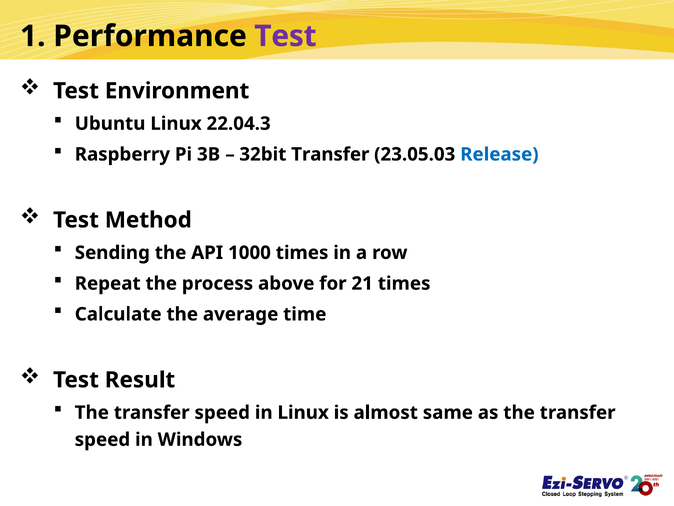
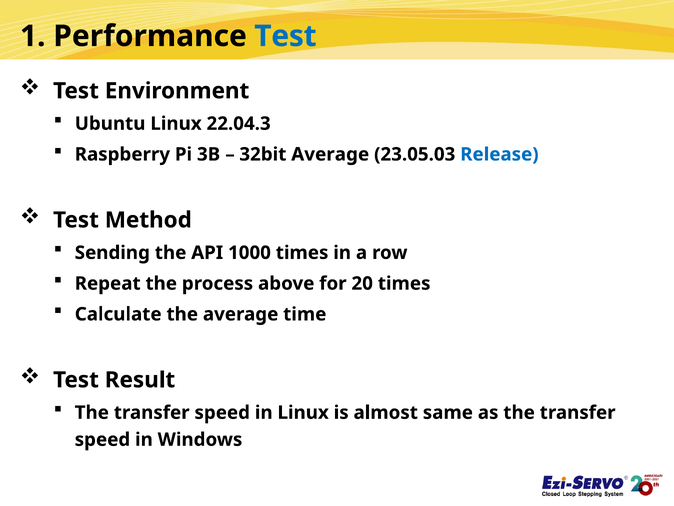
Test at (285, 36) colour: purple -> blue
32bit Transfer: Transfer -> Average
21: 21 -> 20
